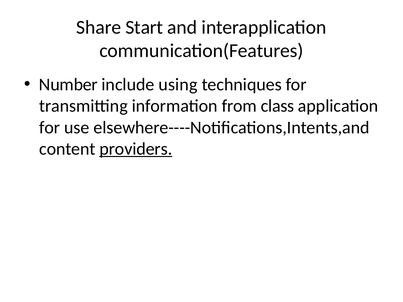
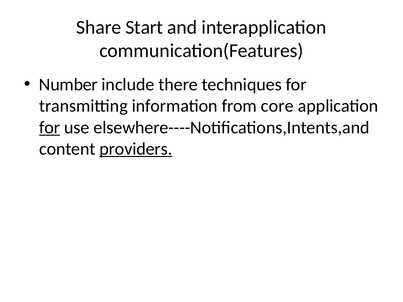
using: using -> there
class: class -> core
for at (50, 128) underline: none -> present
